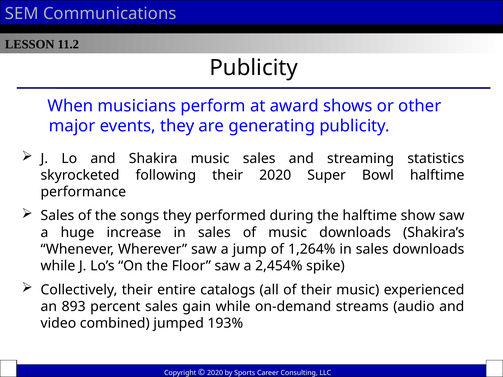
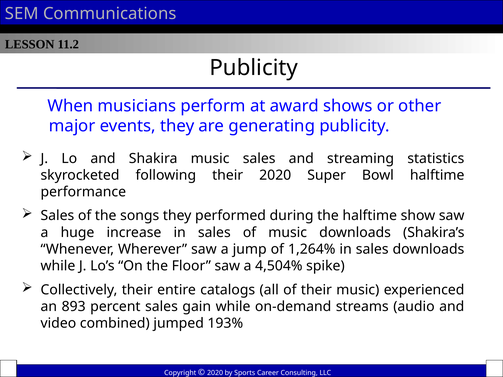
2,454%: 2,454% -> 4,504%
